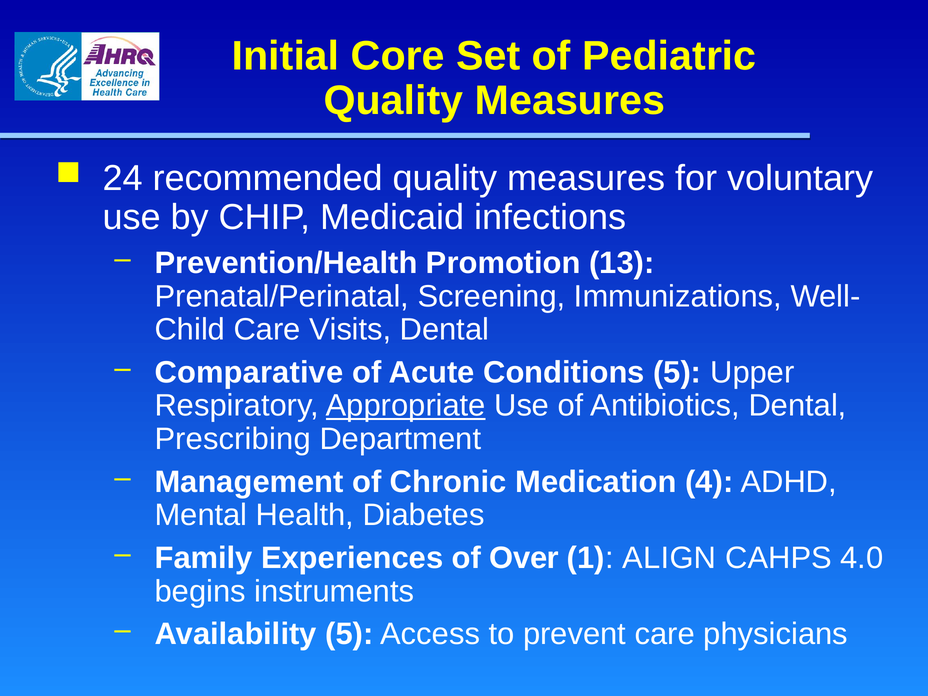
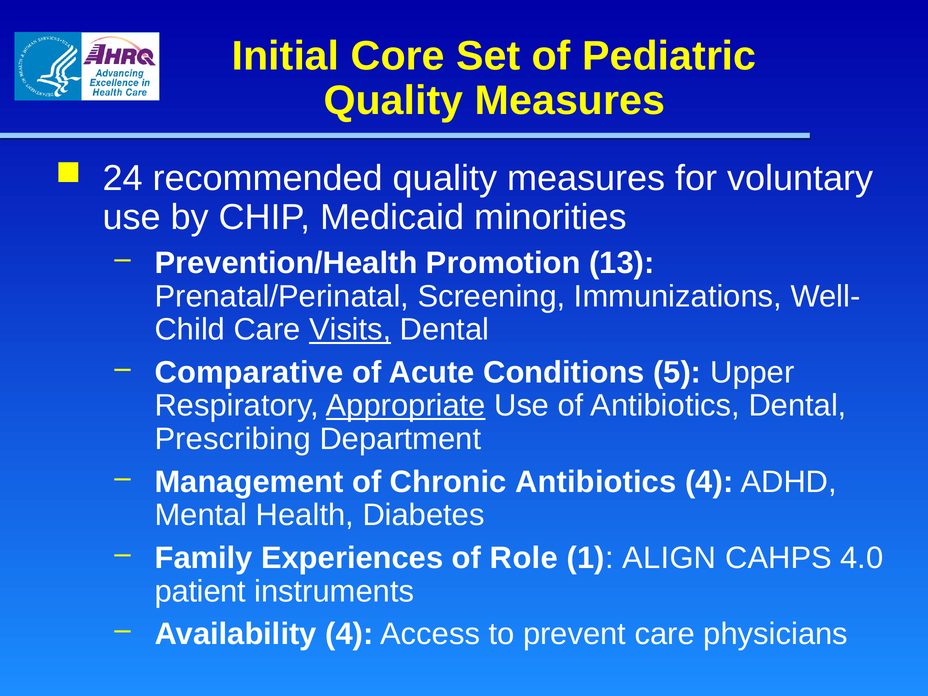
infections: infections -> minorities
Visits underline: none -> present
Chronic Medication: Medication -> Antibiotics
Over: Over -> Role
begins: begins -> patient
Availability 5: 5 -> 4
